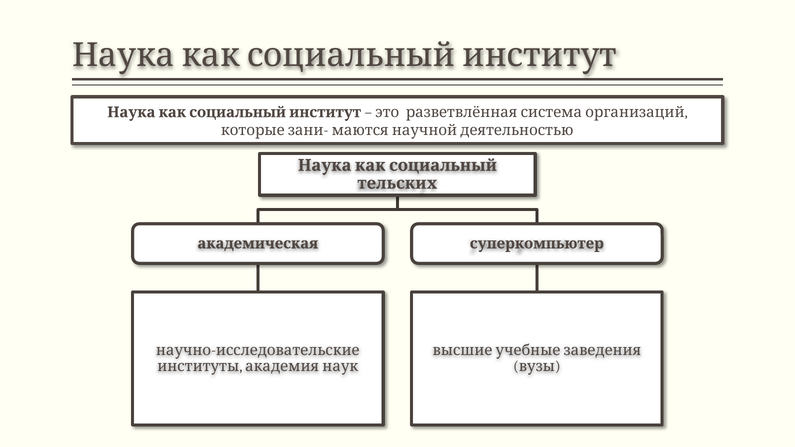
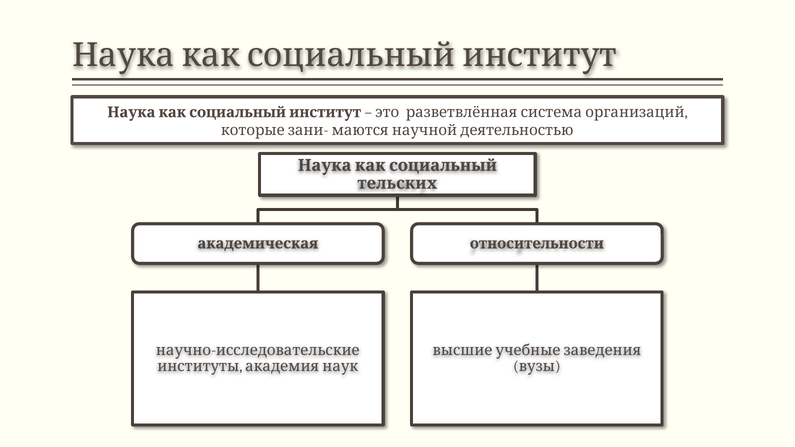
суперкомпьютер: суперкомпьютер -> относительности
